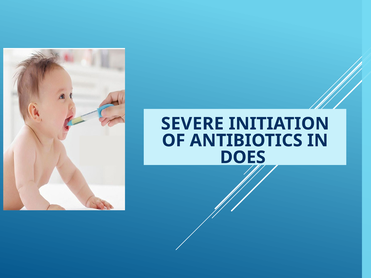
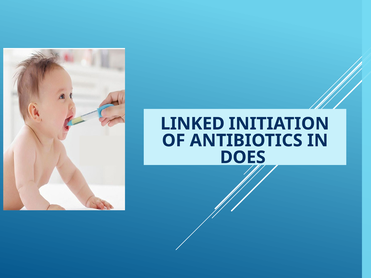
SEVERE: SEVERE -> LINKED
